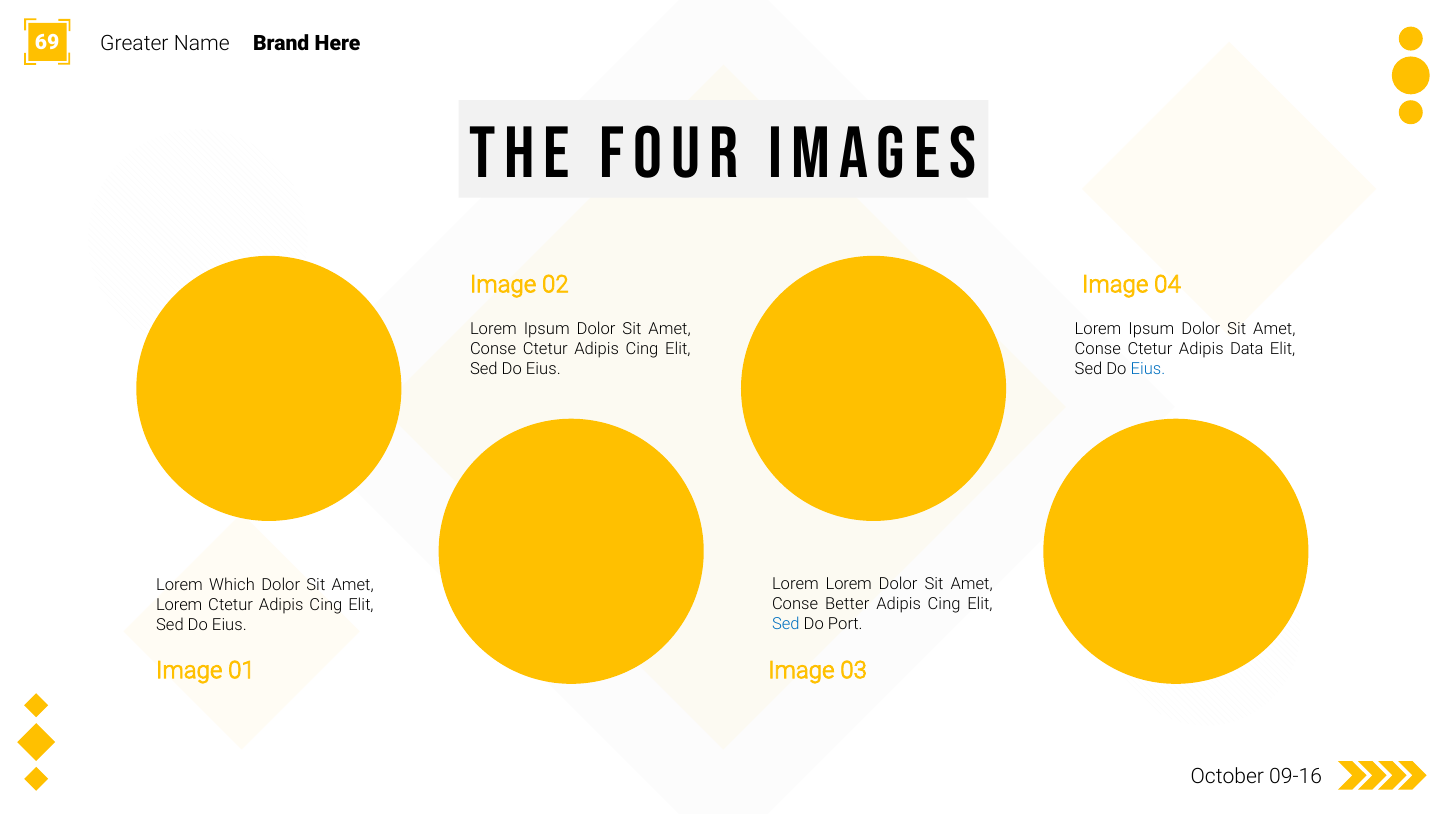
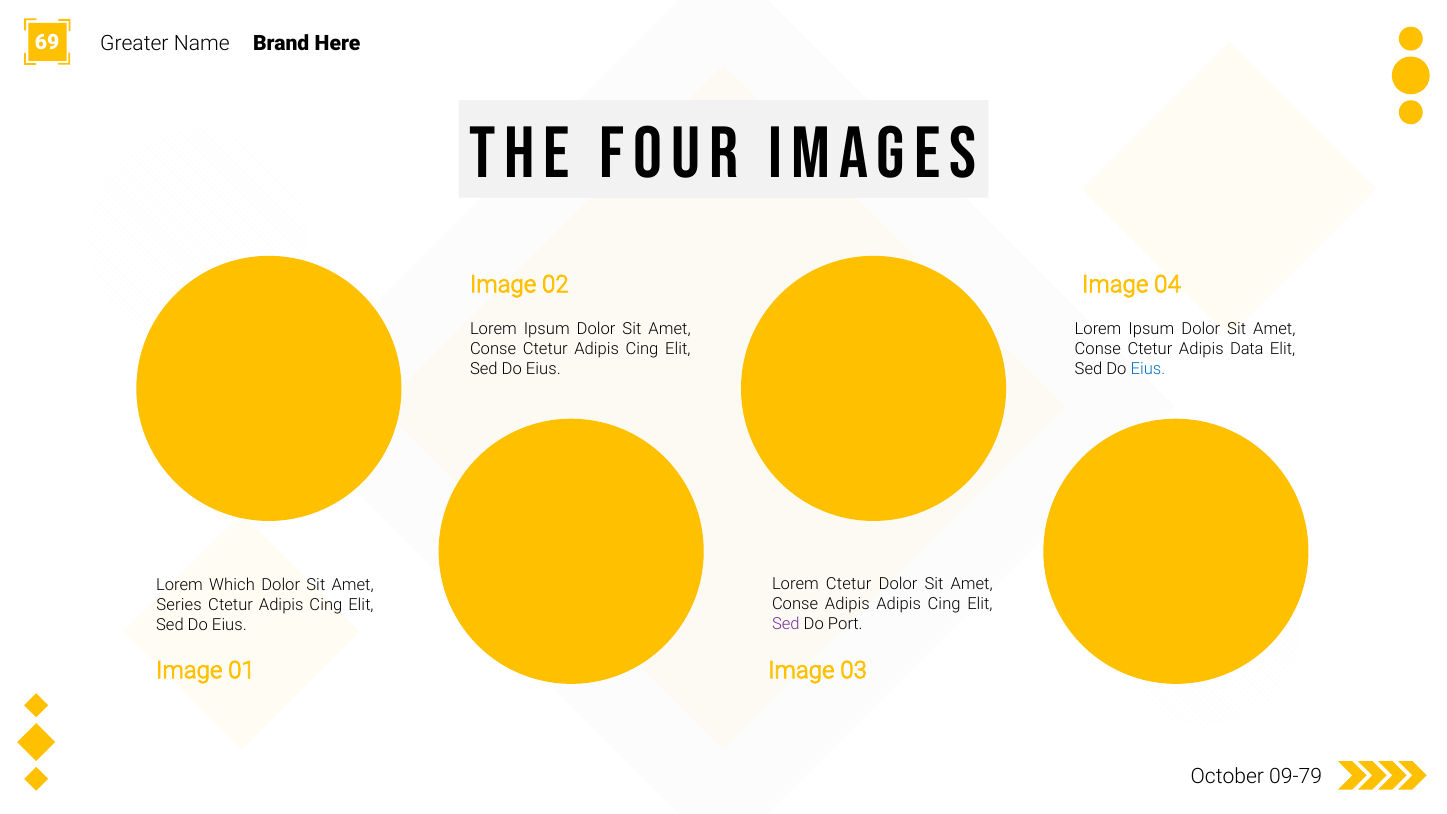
Lorem Lorem: Lorem -> Ctetur
Conse Better: Better -> Adipis
Lorem at (179, 605): Lorem -> Series
Sed at (786, 624) colour: blue -> purple
09-16: 09-16 -> 09-79
